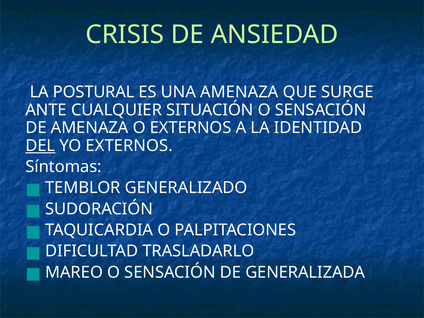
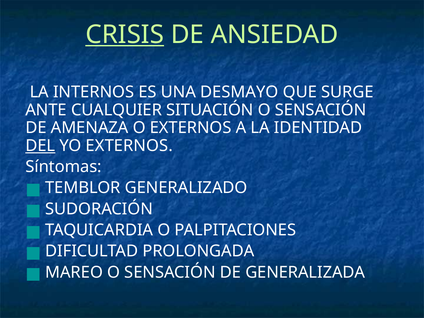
CRISIS underline: none -> present
POSTURAL: POSTURAL -> INTERNOS
UNA AMENAZA: AMENAZA -> DESMAYO
TRASLADARLO: TRASLADARLO -> PROLONGADA
